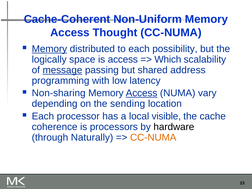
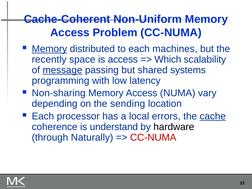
Thought: Thought -> Problem
possibility: possibility -> machines
logically: logically -> recently
address: address -> systems
Access at (142, 93) underline: present -> none
visible: visible -> errors
cache underline: none -> present
processors: processors -> understand
CC-NUMA at (153, 137) colour: orange -> red
